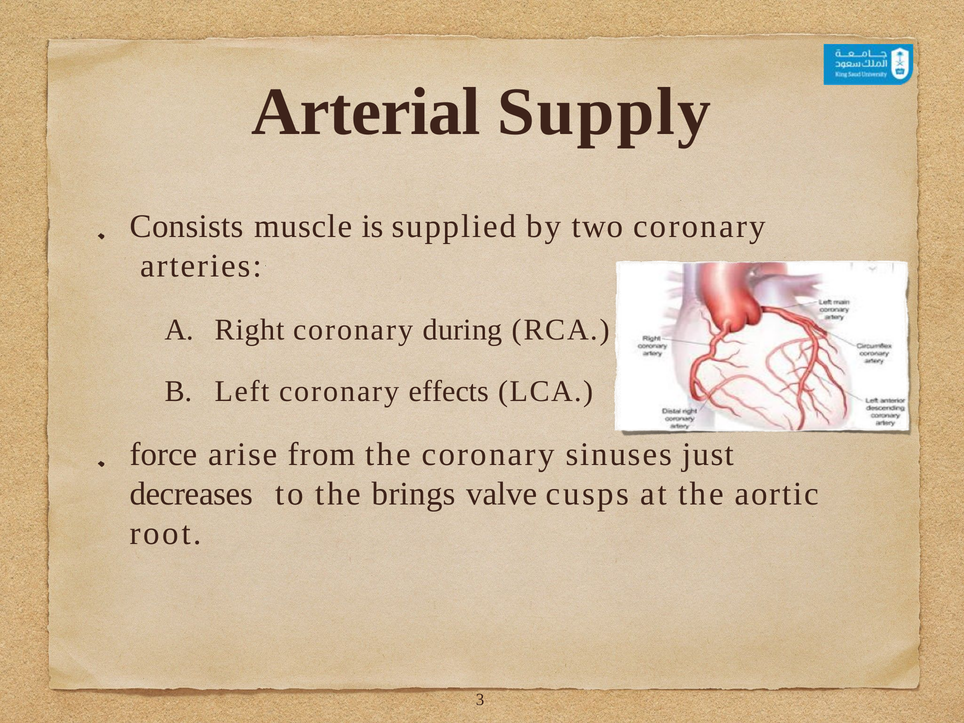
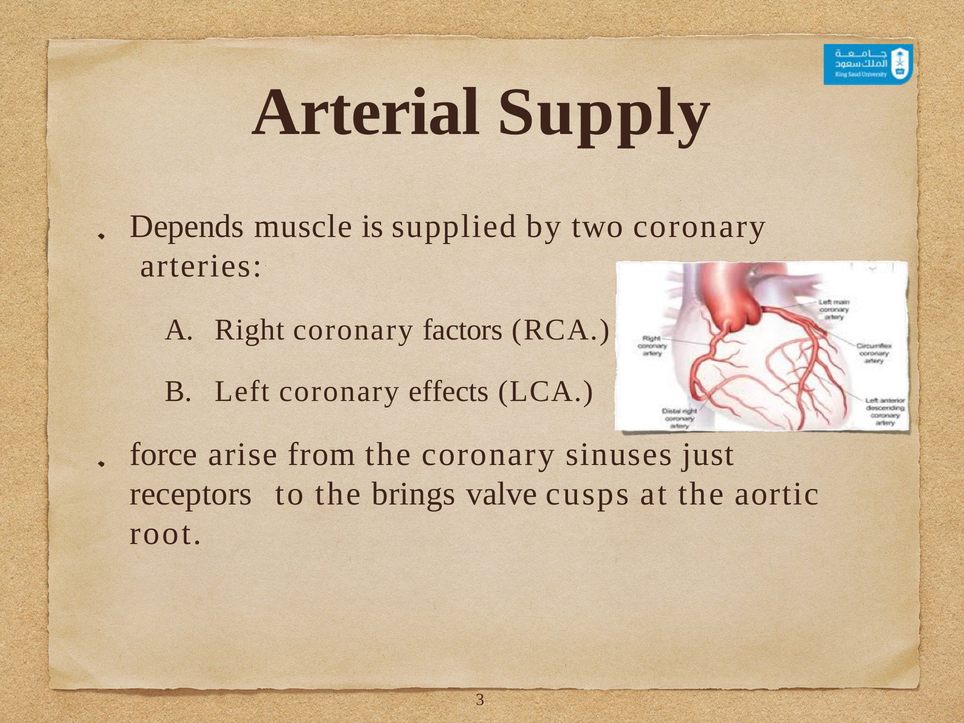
Consists: Consists -> Depends
during: during -> factors
decreases: decreases -> receptors
